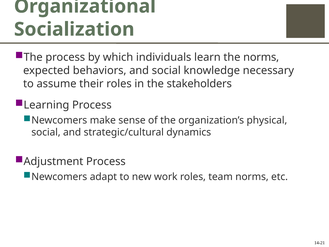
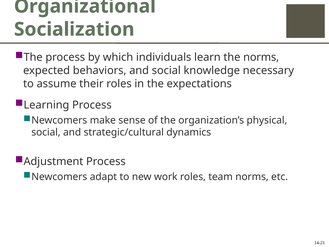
stakeholders: stakeholders -> expectations
